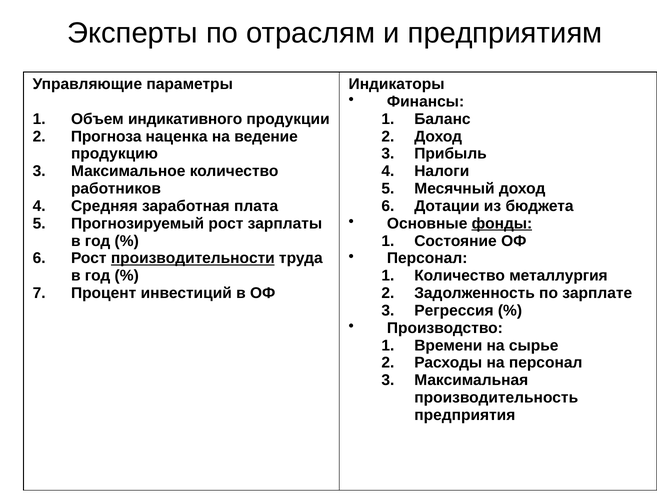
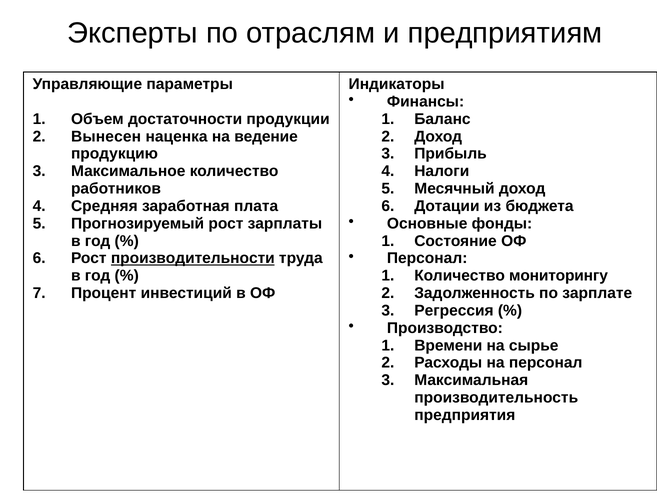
индикативного: индикативного -> достаточности
Прогноза: Прогноза -> Вынесен
фонды underline: present -> none
металлургия: металлургия -> мониторингу
